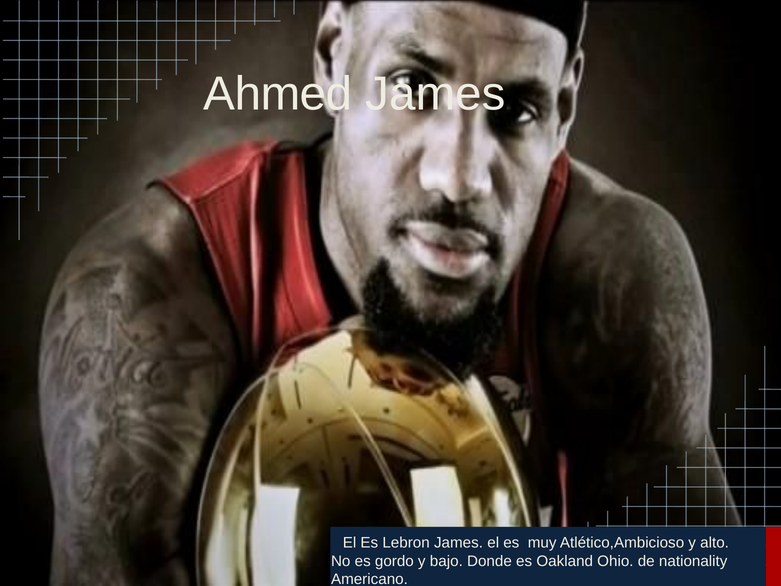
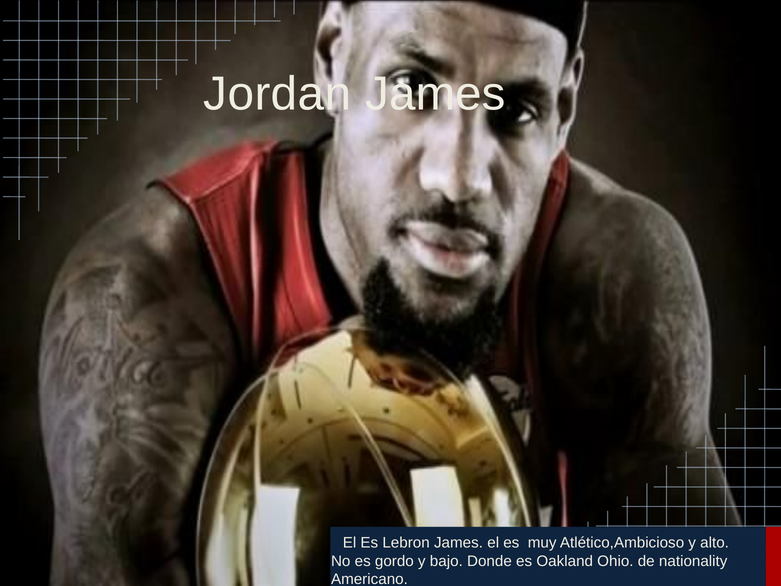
Ahmed: Ahmed -> Jordan
